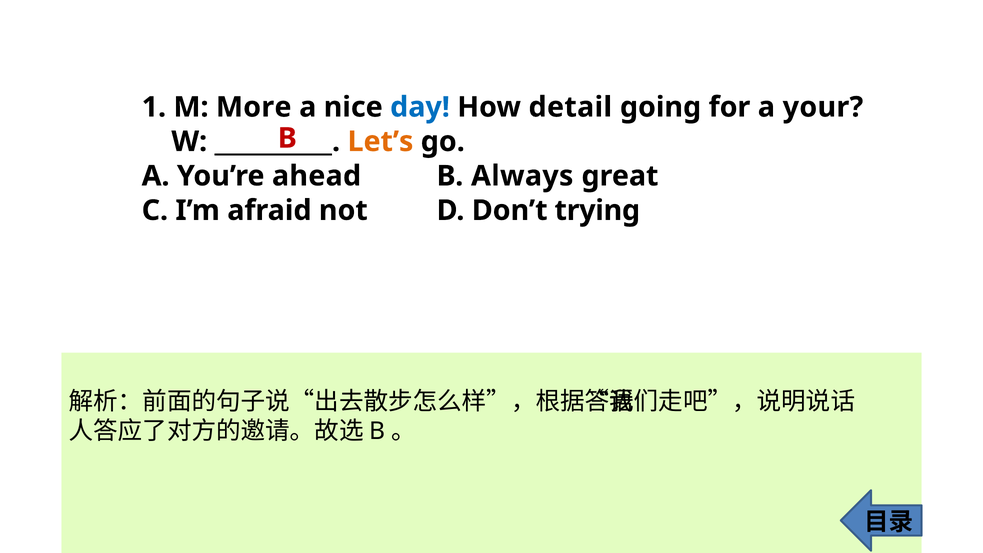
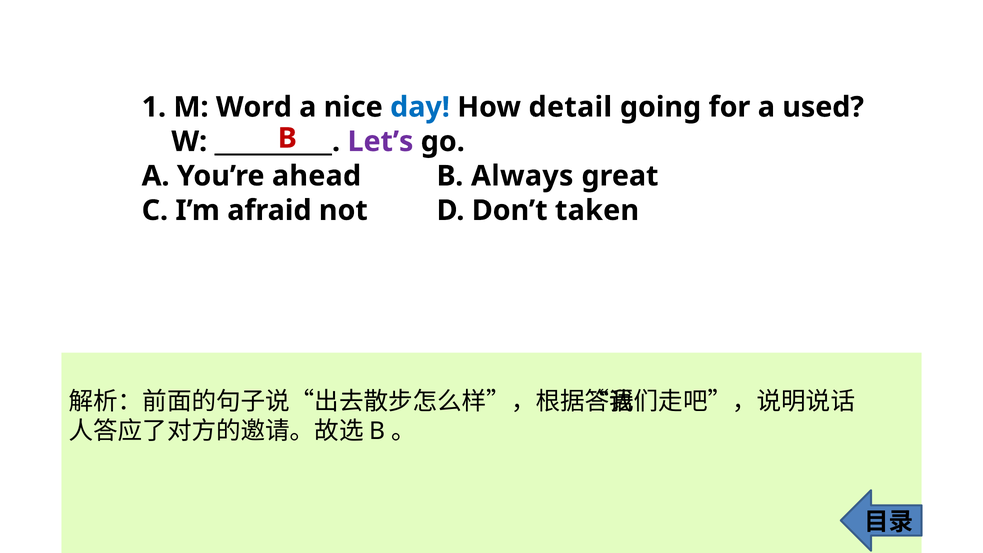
More: More -> Word
your: your -> used
Let’s colour: orange -> purple
trying: trying -> taken
